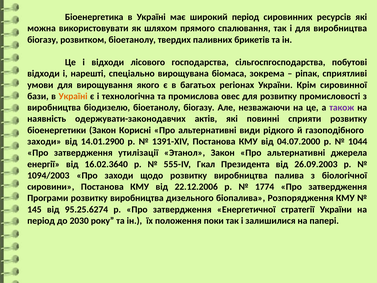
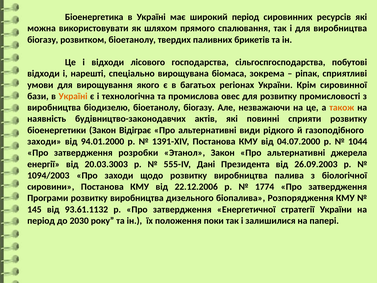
також colour: purple -> orange
одержувати-законодавчих: одержувати-законодавчих -> будівництво-законодавчих
Корисні: Корисні -> Відіграє
14.01.2900: 14.01.2900 -> 94.01.2000
утилізації: утилізації -> розробки
16.02.3640: 16.02.3640 -> 20.03.3003
Гкал: Гкал -> Дані
95.25.6274: 95.25.6274 -> 93.61.1132
